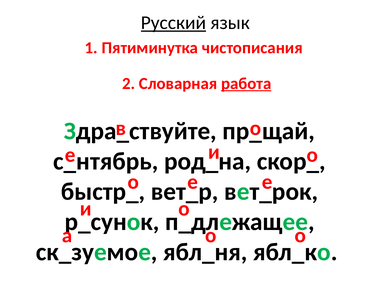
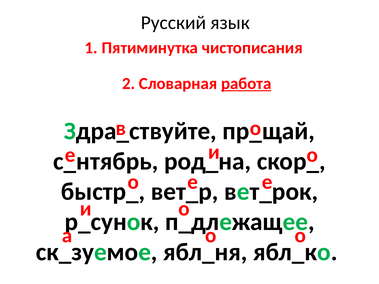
Русский underline: present -> none
